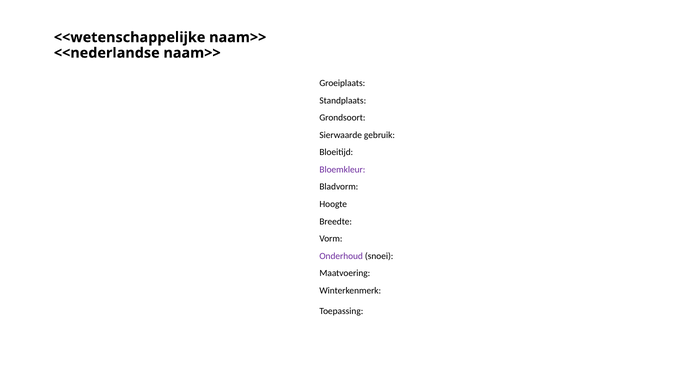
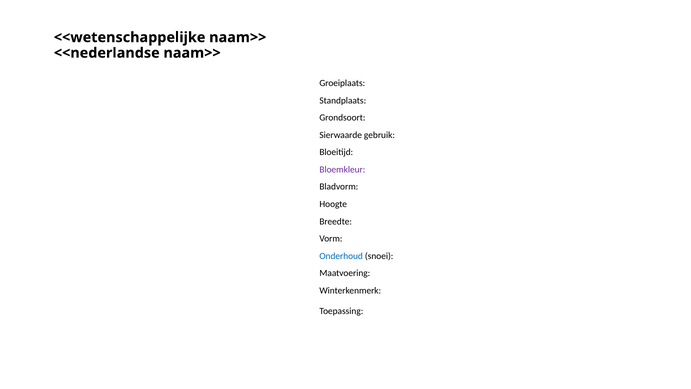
Onderhoud colour: purple -> blue
